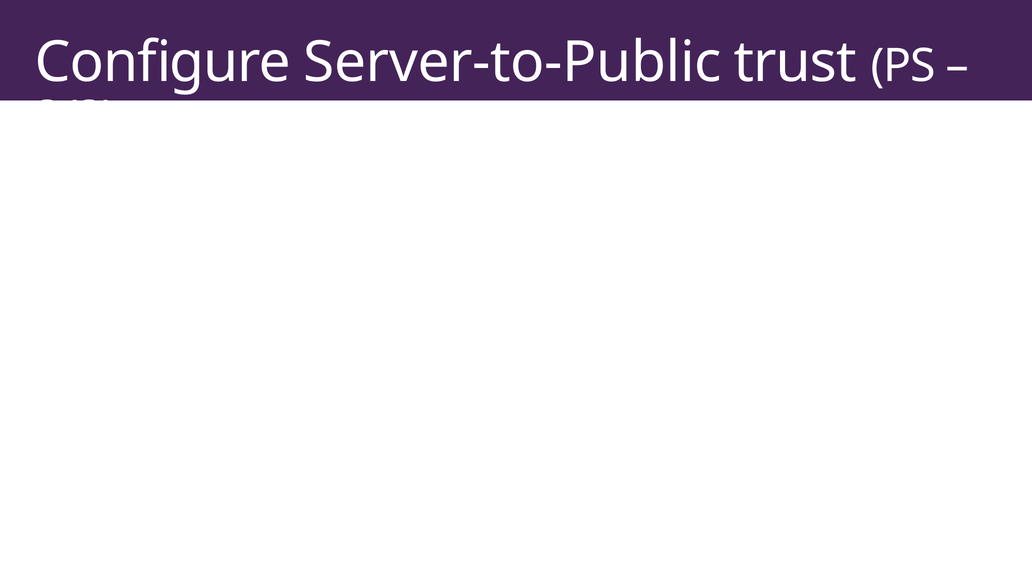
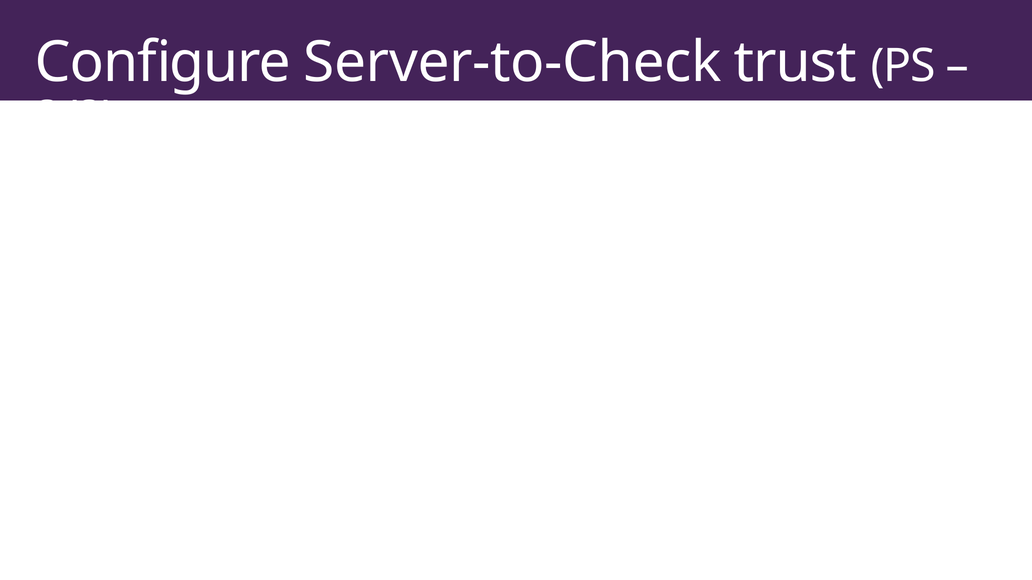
Server-to-Public: Server-to-Public -> Server-to-Check
